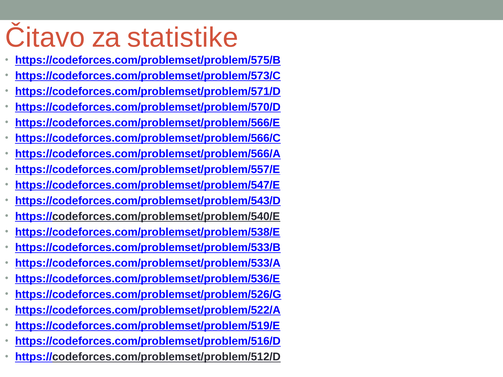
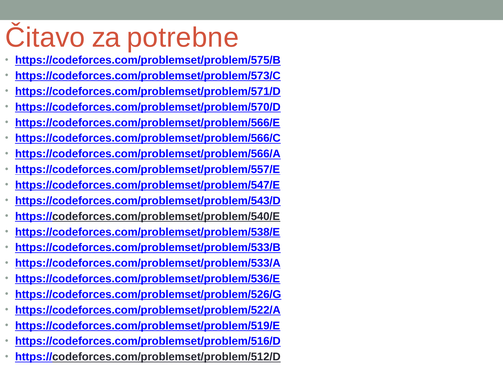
statistike: statistike -> potrebne
